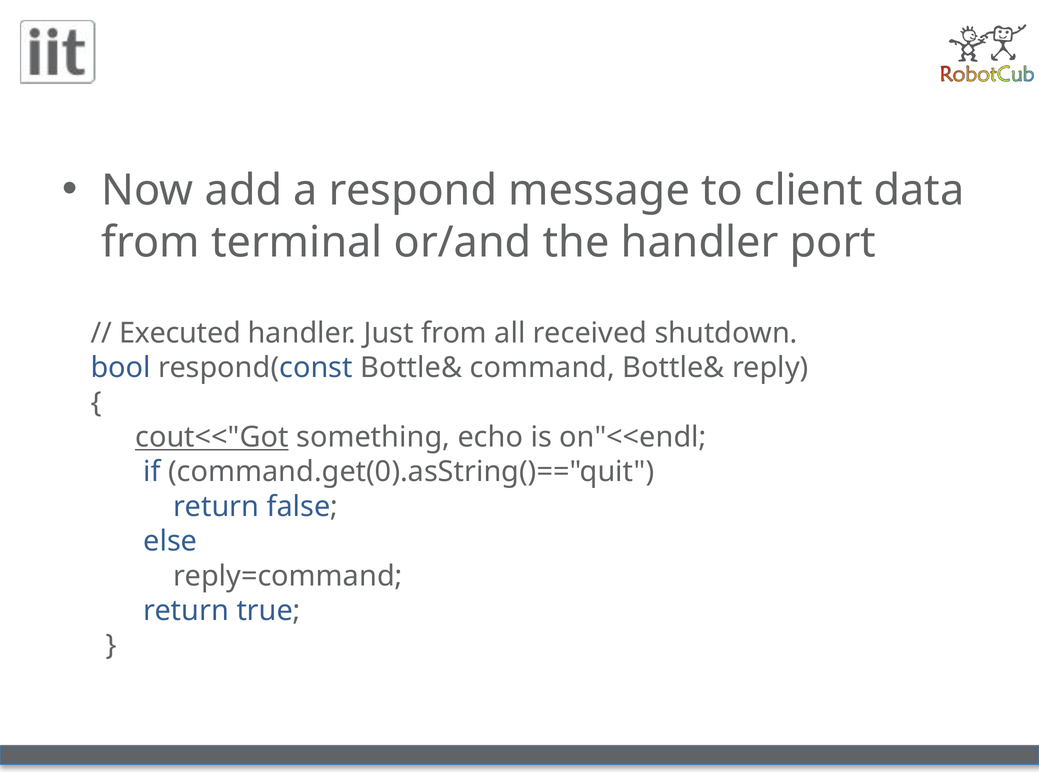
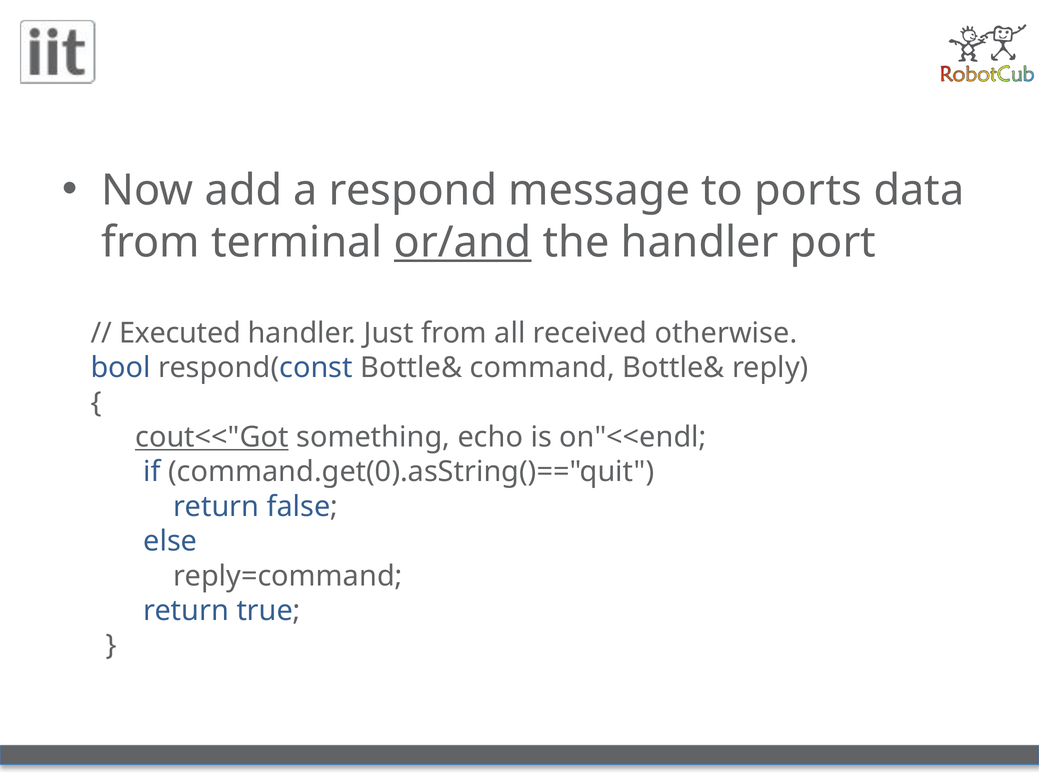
client: client -> ports
or/and underline: none -> present
shutdown: shutdown -> otherwise
